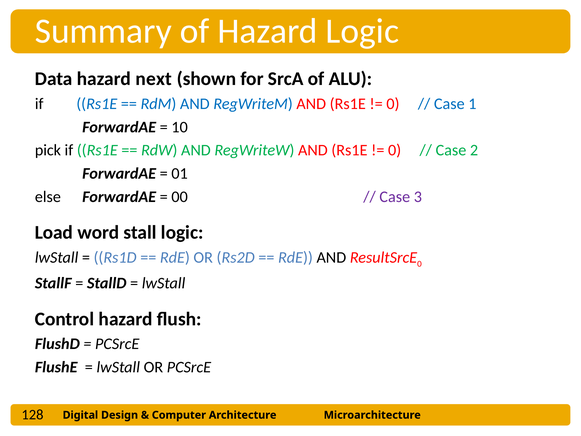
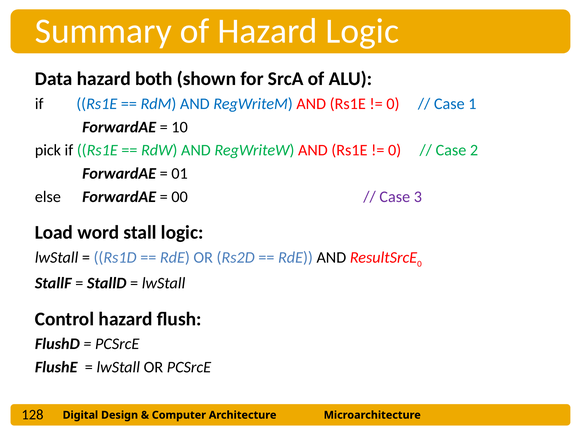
next: next -> both
